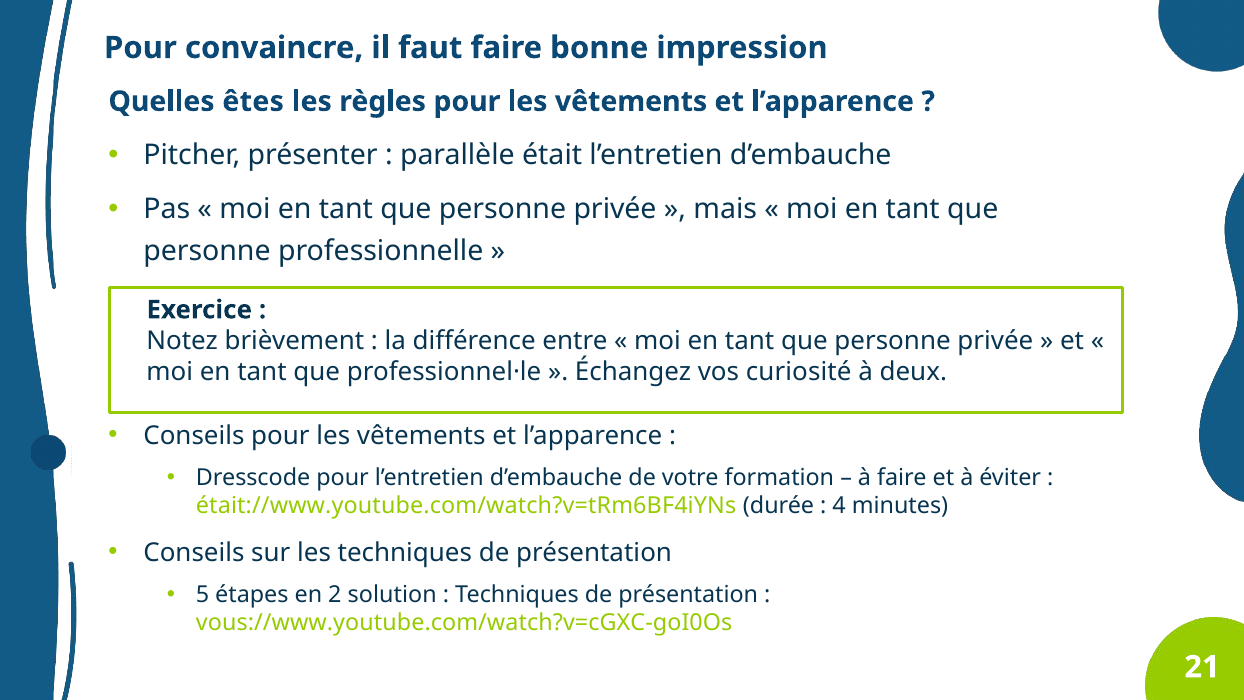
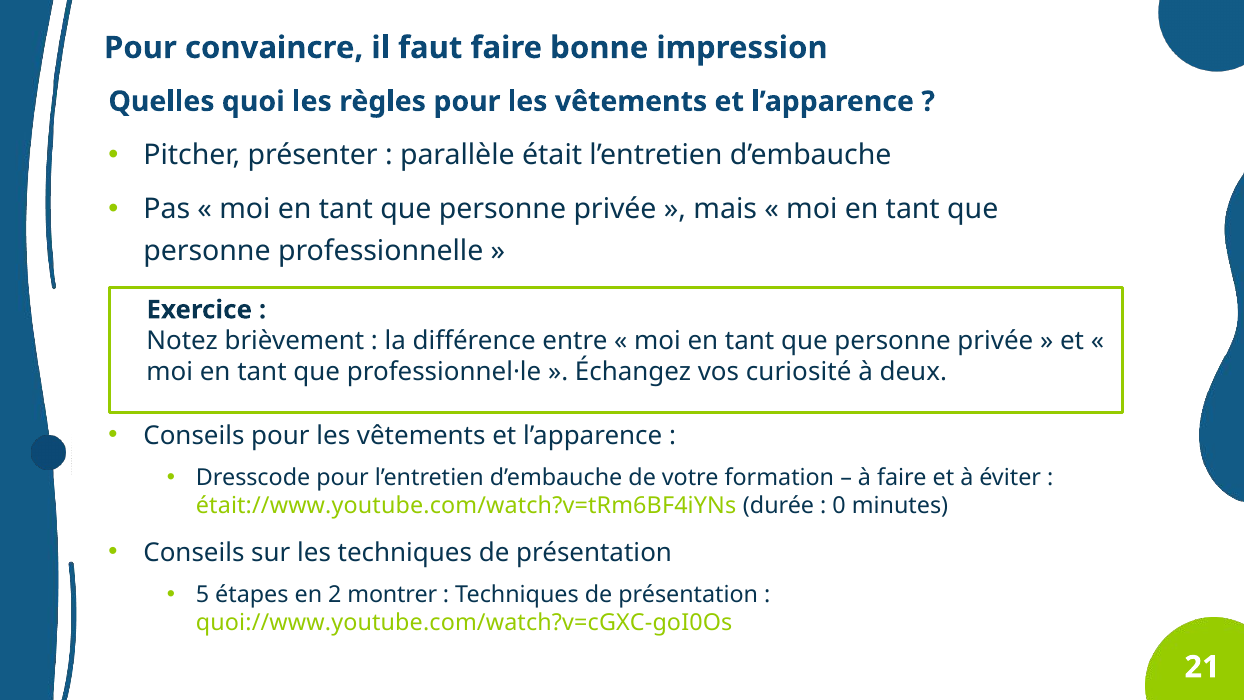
êtes: êtes -> quoi
4: 4 -> 0
solution: solution -> montrer
vous://www.youtube.com/watch?v=cGXC-goI0Os: vous://www.youtube.com/watch?v=cGXC-goI0Os -> quoi://www.youtube.com/watch?v=cGXC-goI0Os
